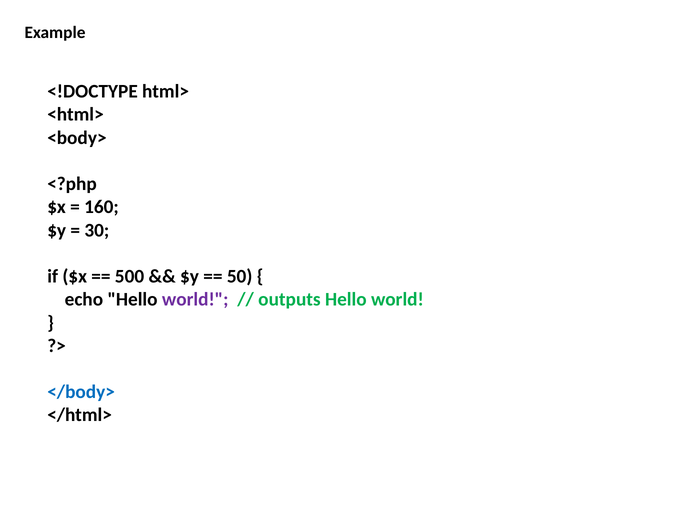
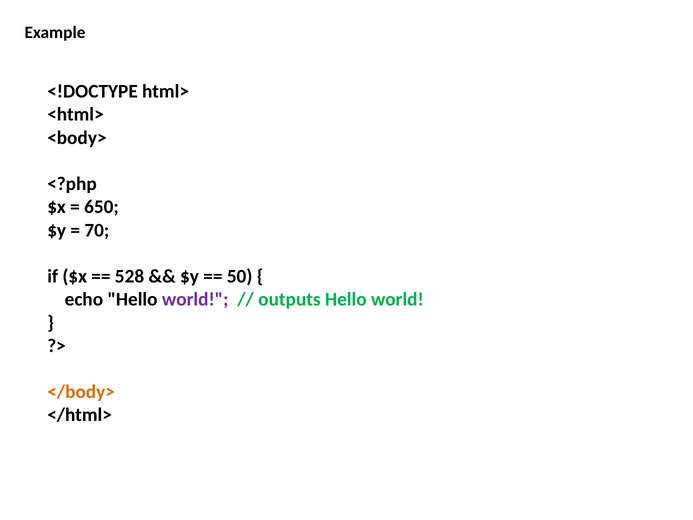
160: 160 -> 650
30: 30 -> 70
500: 500 -> 528
</body> colour: blue -> orange
